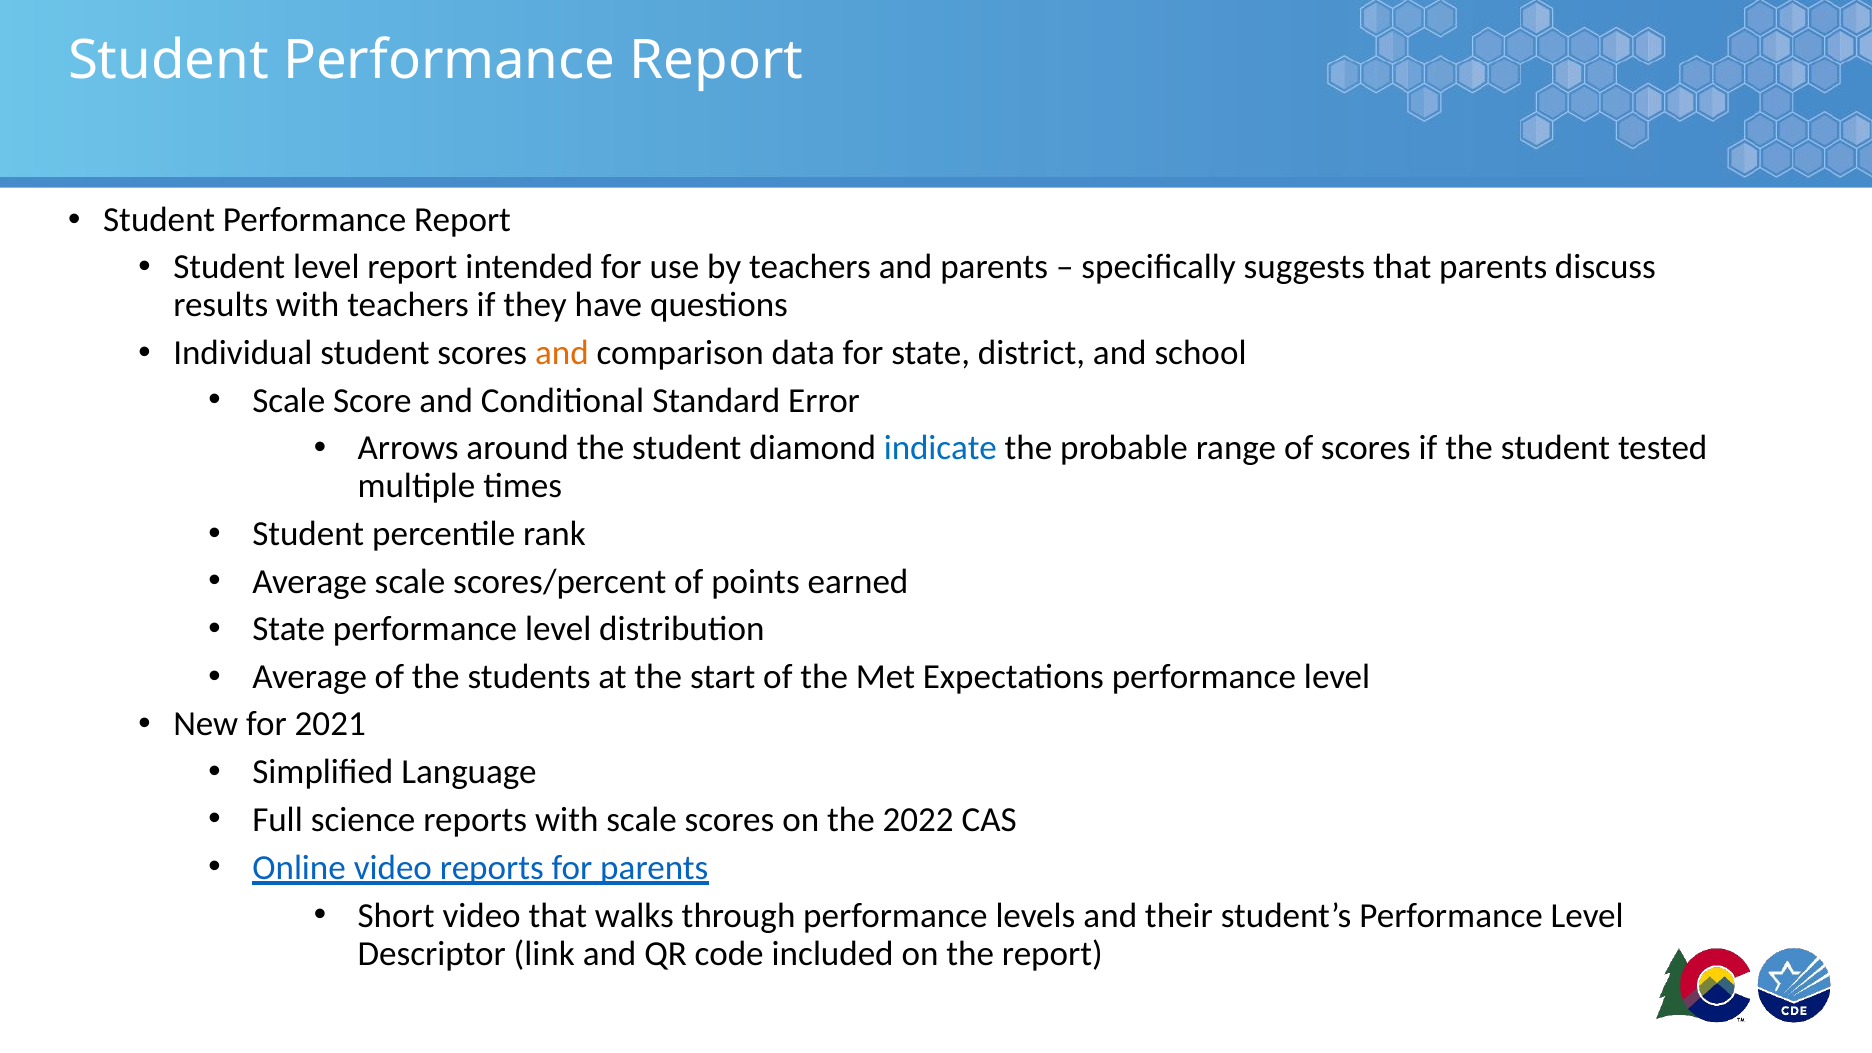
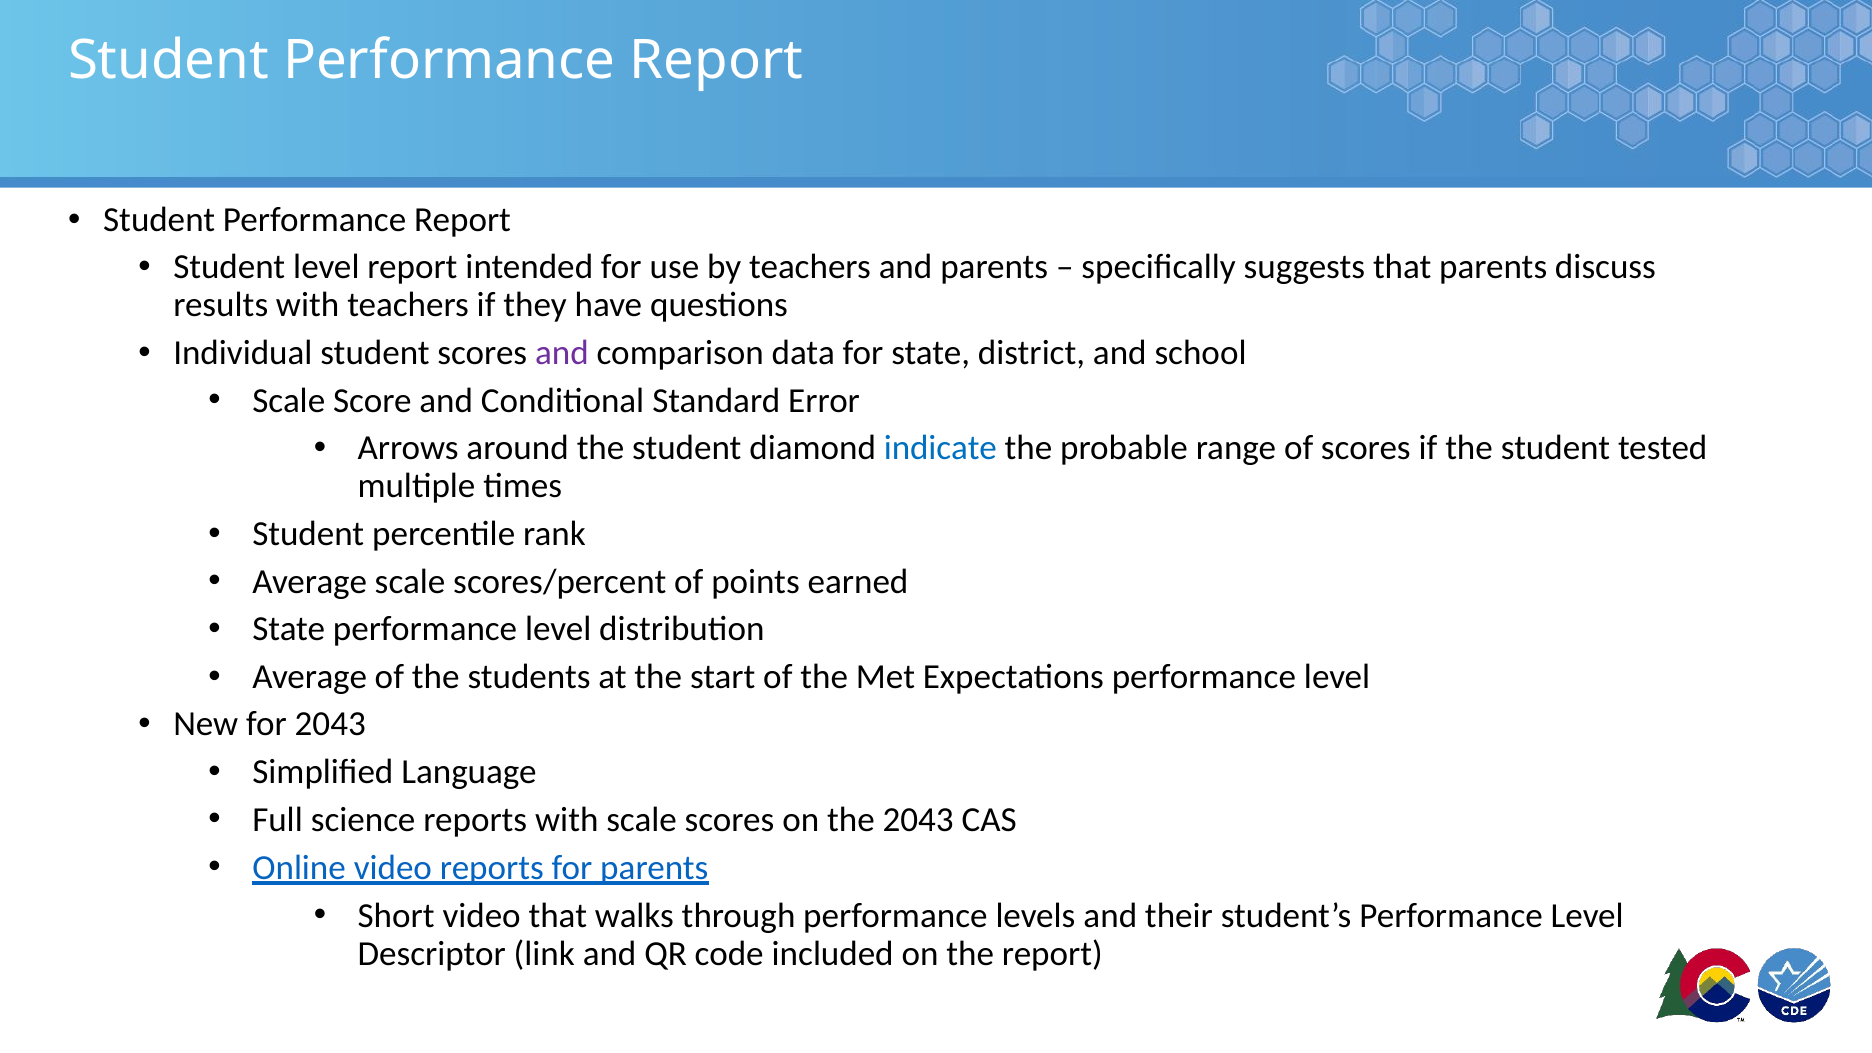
and at (562, 353) colour: orange -> purple
for 2021: 2021 -> 2043
the 2022: 2022 -> 2043
